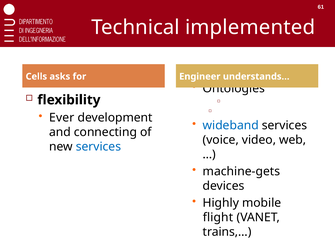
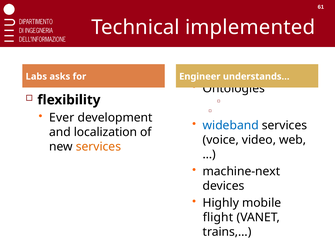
Cells: Cells -> Labs
connecting: connecting -> localization
services at (98, 147) colour: blue -> orange
machine-gets: machine-gets -> machine-next
